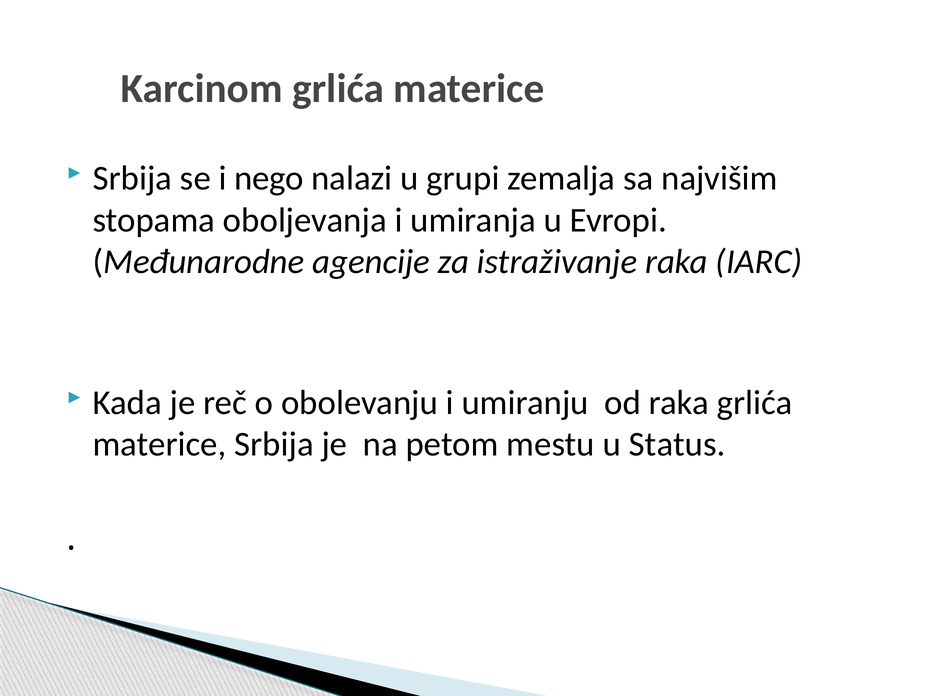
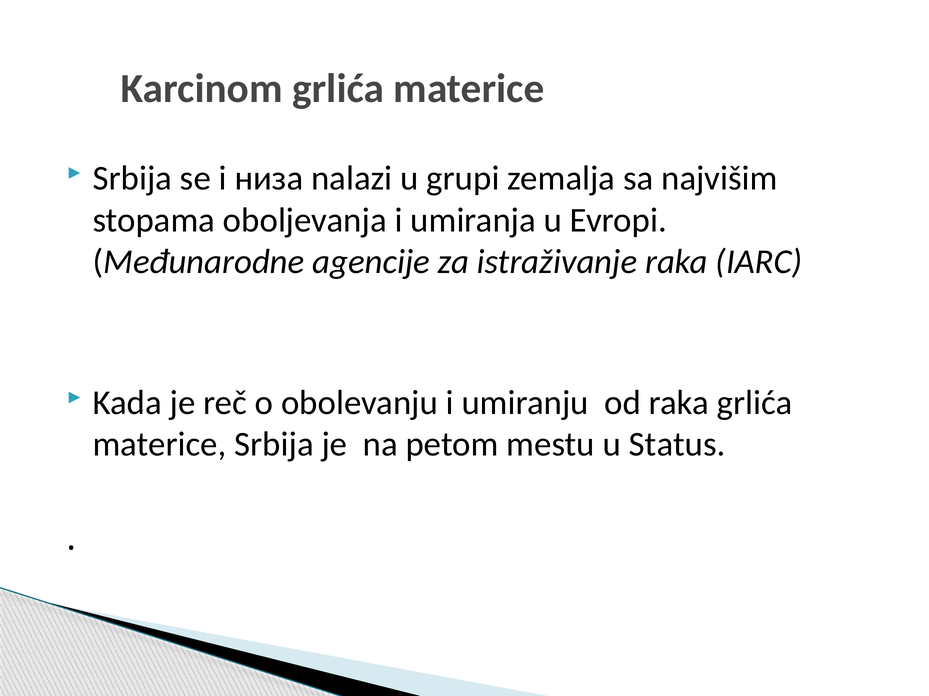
nego: nego -> низа
